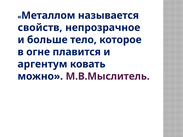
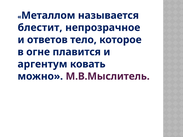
свойств: свойств -> блестит
больше: больше -> ответов
